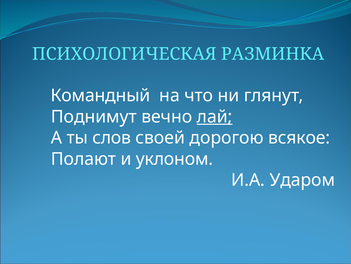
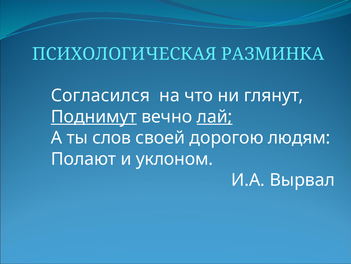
Командный: Командный -> Согласился
Поднимут underline: none -> present
всякое: всякое -> людям
Ударом: Ударом -> Вырвал
